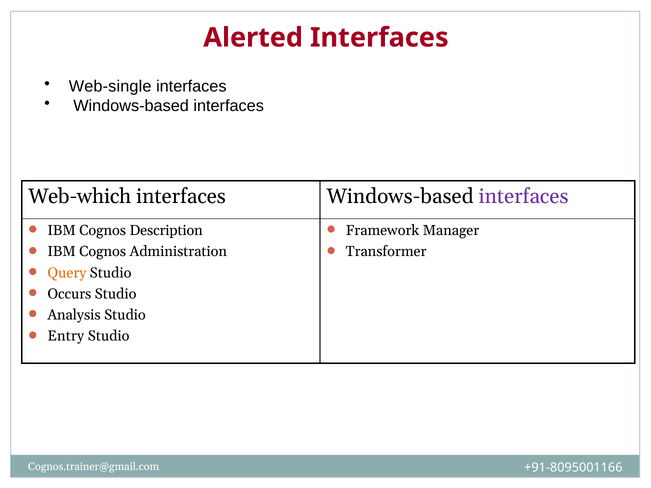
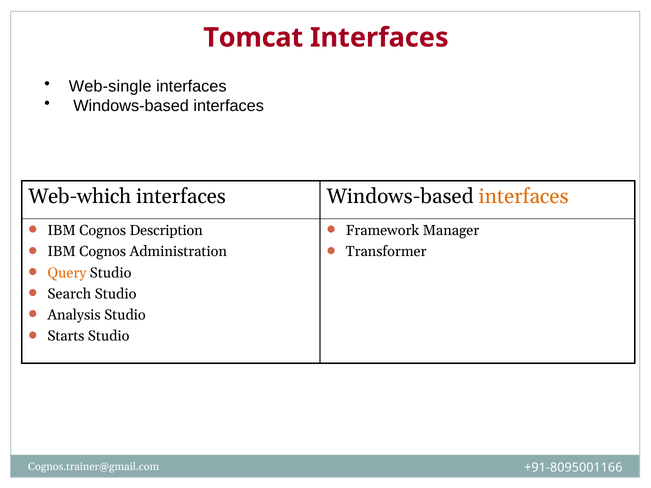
Alerted: Alerted -> Tomcat
interfaces at (524, 197) colour: purple -> orange
Occurs: Occurs -> Search
Entry: Entry -> Starts
